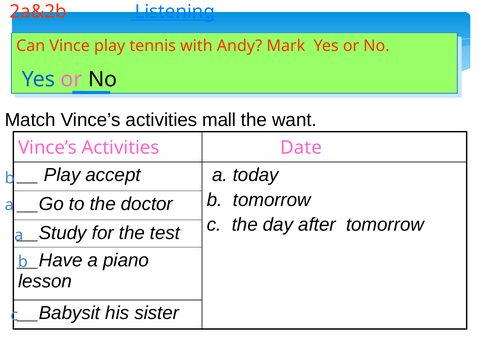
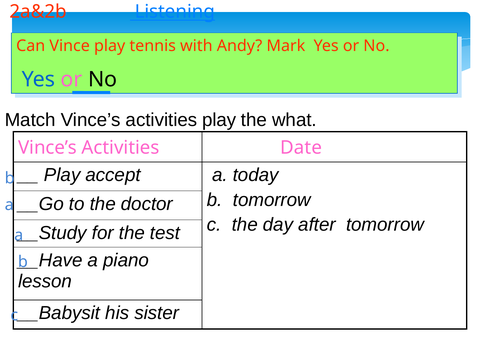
activities mall: mall -> play
want: want -> what
